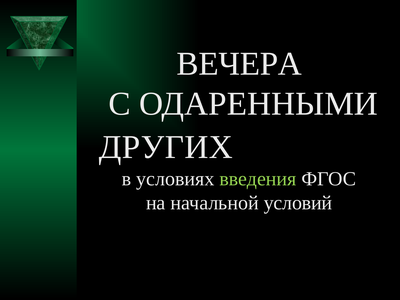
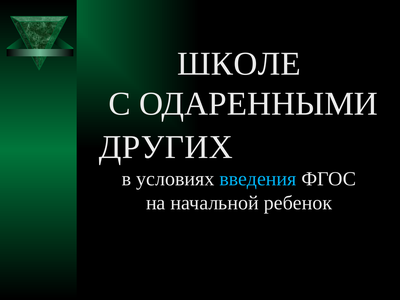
ВЕЧЕРА: ВЕЧЕРА -> ШКОЛЕ
введения colour: light green -> light blue
условий: условий -> ребенок
